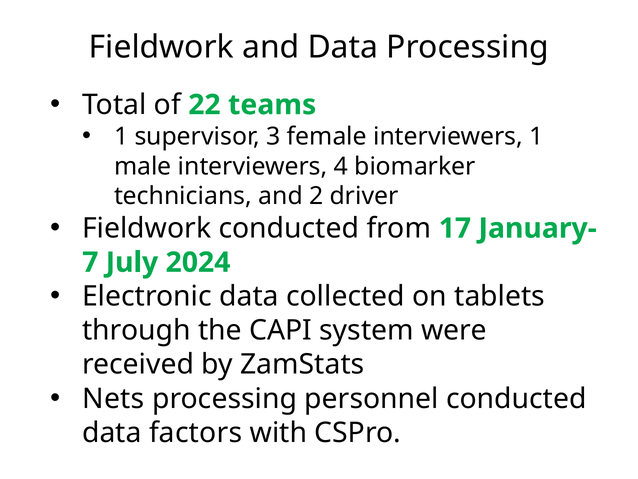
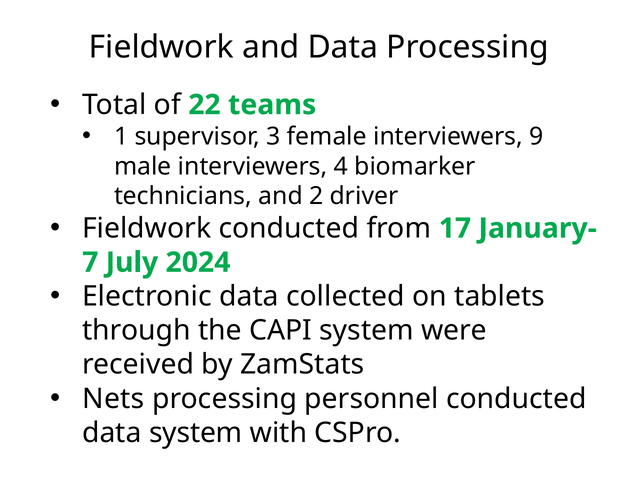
interviewers 1: 1 -> 9
data factors: factors -> system
